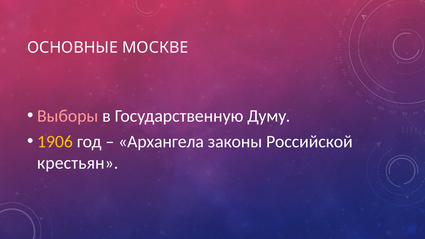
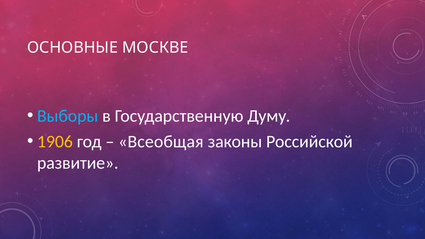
Выборы colour: pink -> light blue
Архангела: Архангела -> Всеобщая
крестьян: крестьян -> развитие
